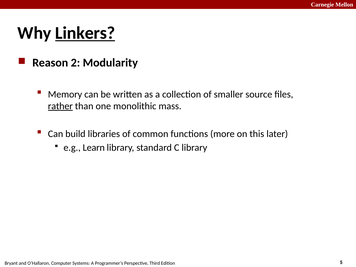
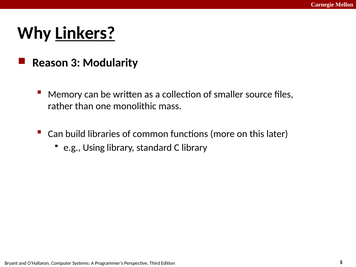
2: 2 -> 3
rather underline: present -> none
Learn: Learn -> Using
